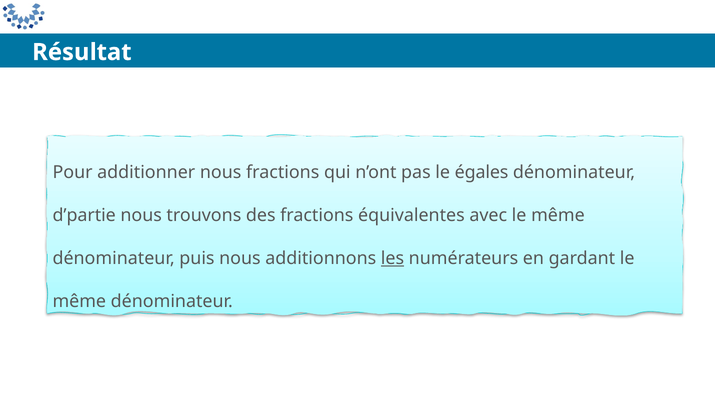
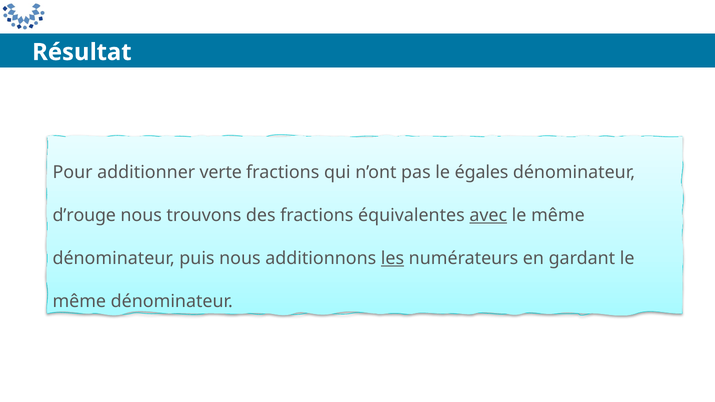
additionner nous: nous -> verte
d’partie: d’partie -> d’rouge
avec underline: none -> present
